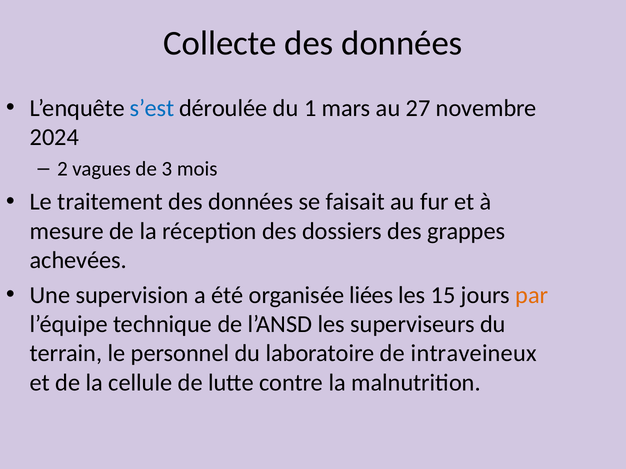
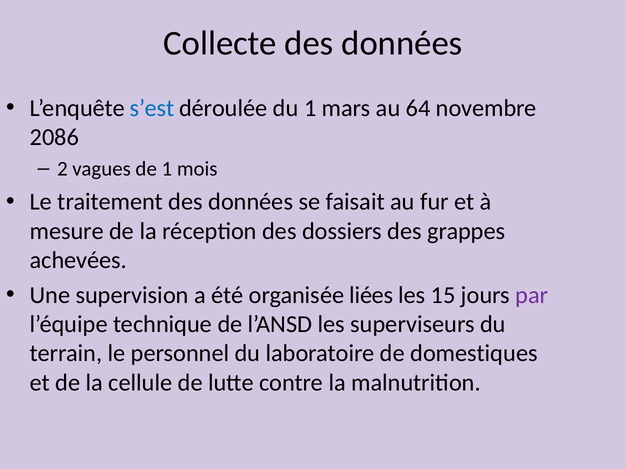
27: 27 -> 64
2024: 2024 -> 2086
de 3: 3 -> 1
par colour: orange -> purple
intraveineux: intraveineux -> domestiques
